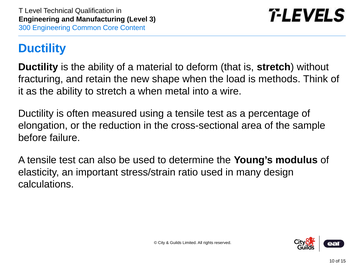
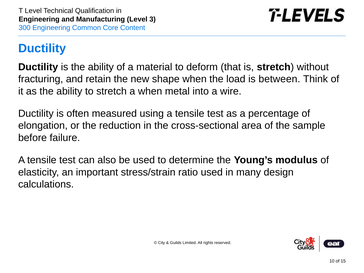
methods: methods -> between
